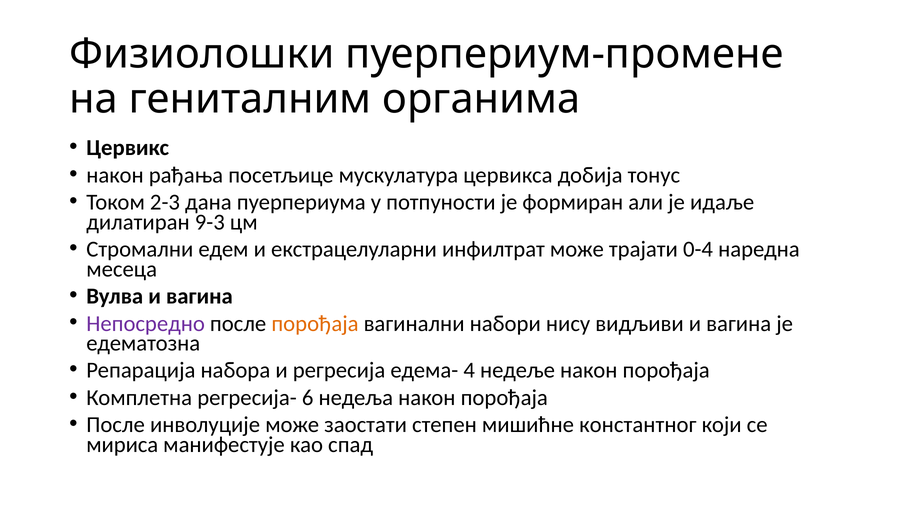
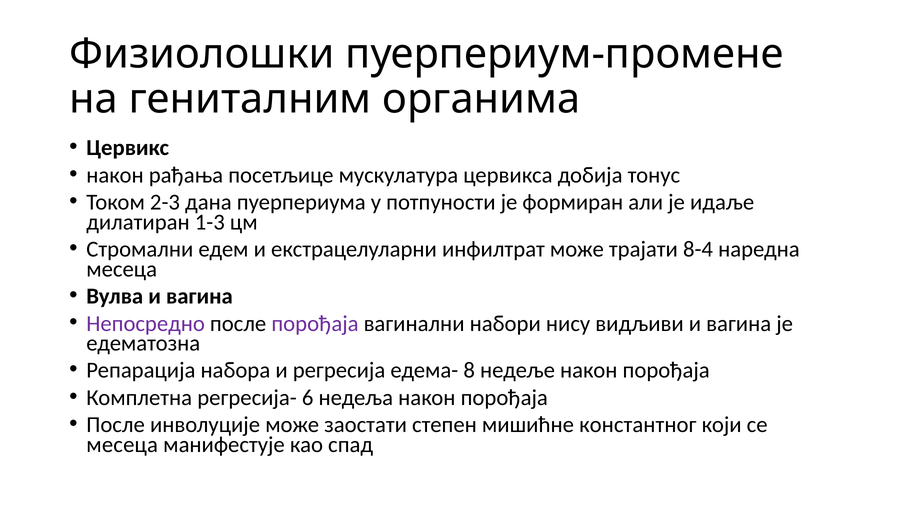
9-3: 9-3 -> 1-3
0-4: 0-4 -> 8-4
порођаја at (315, 323) colour: orange -> purple
4: 4 -> 8
мириса at (122, 444): мириса -> месеца
